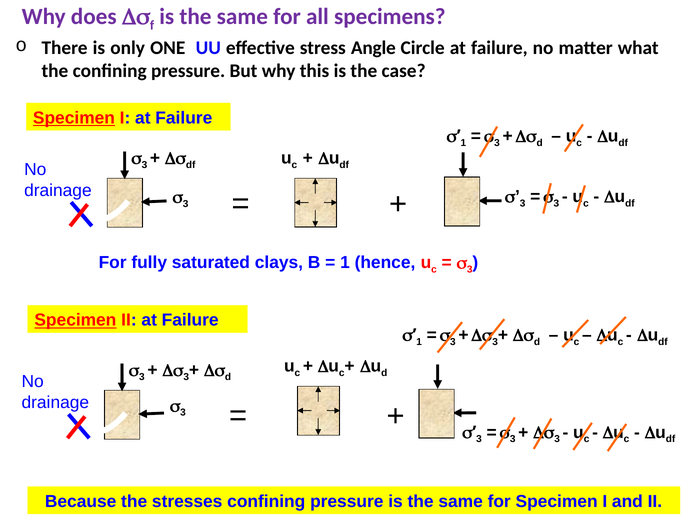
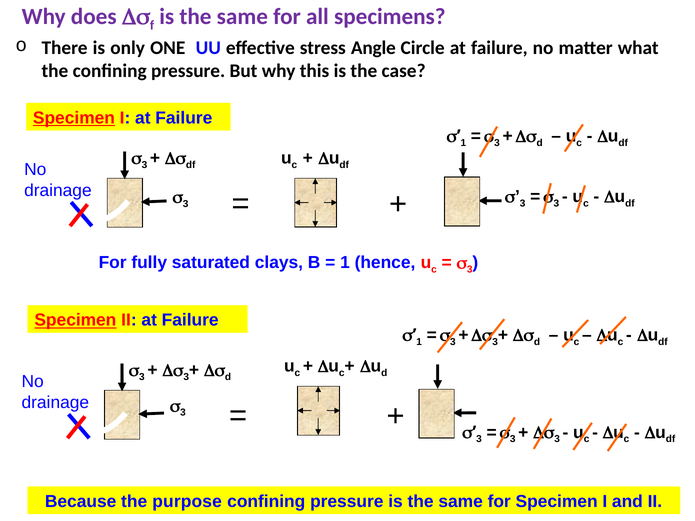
stresses: stresses -> purpose
